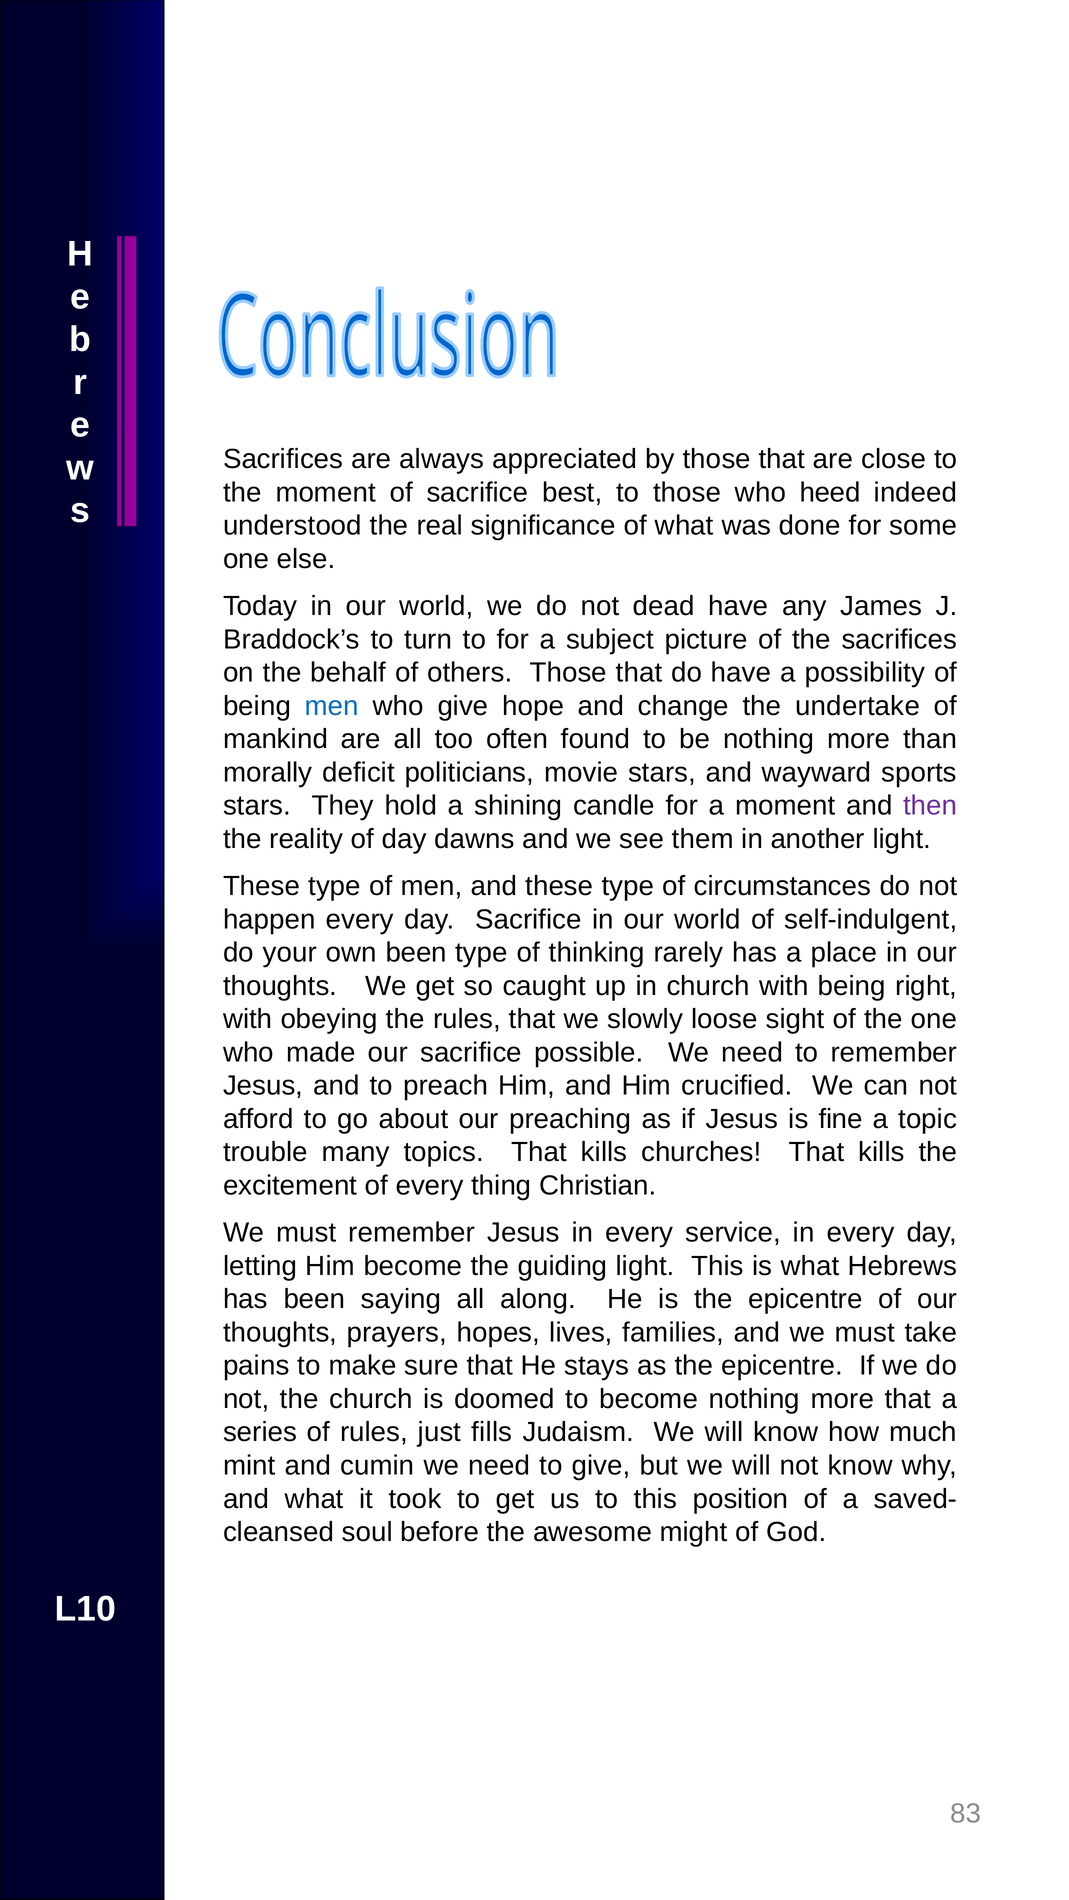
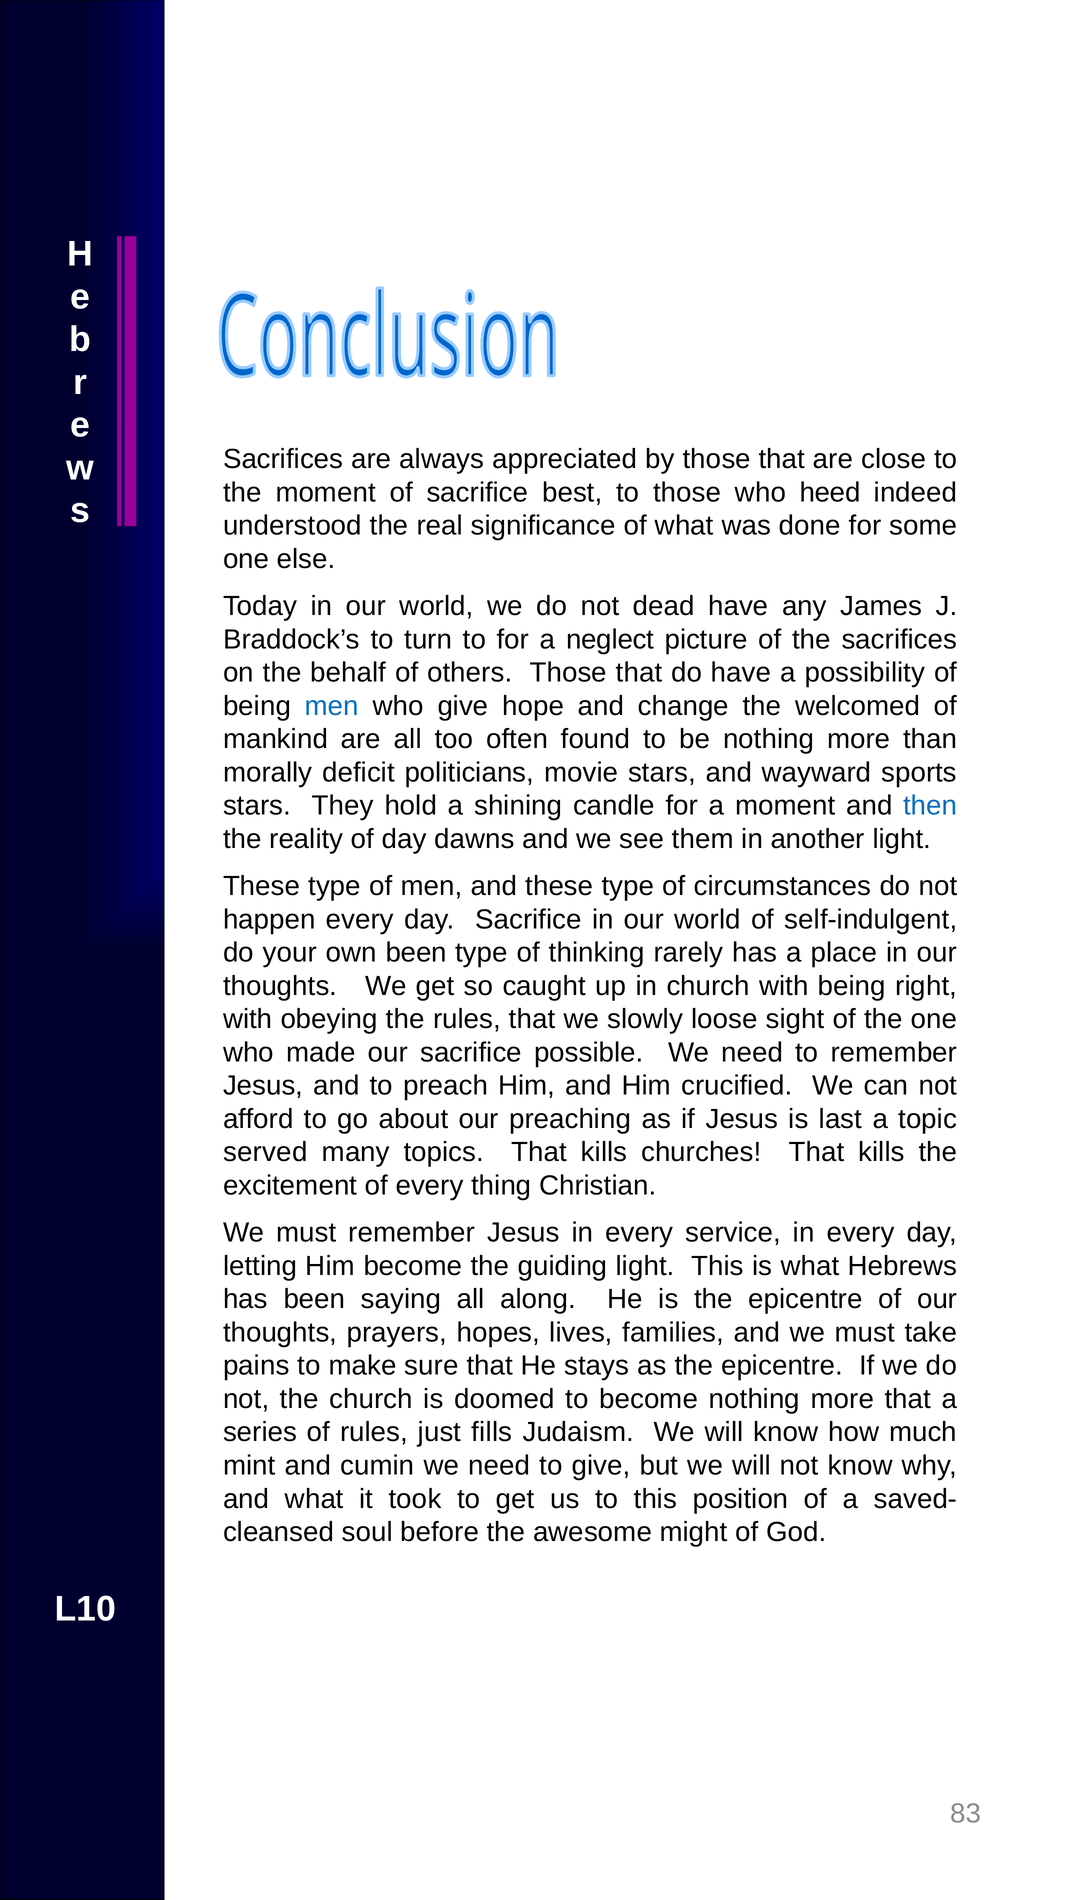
subject: subject -> neglect
undertake: undertake -> welcomed
then colour: purple -> blue
fine: fine -> last
trouble: trouble -> served
